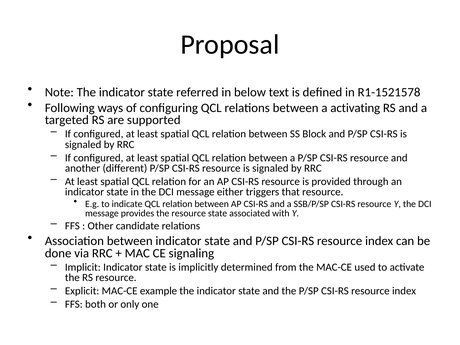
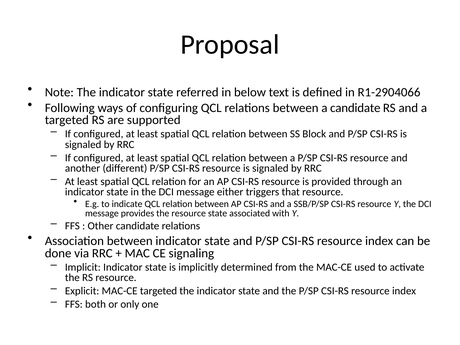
R1-1521578: R1-1521578 -> R1-2904066
a activating: activating -> candidate
MAC-CE example: example -> targeted
